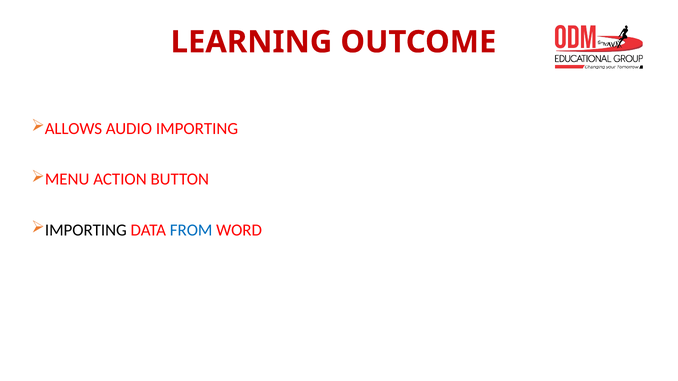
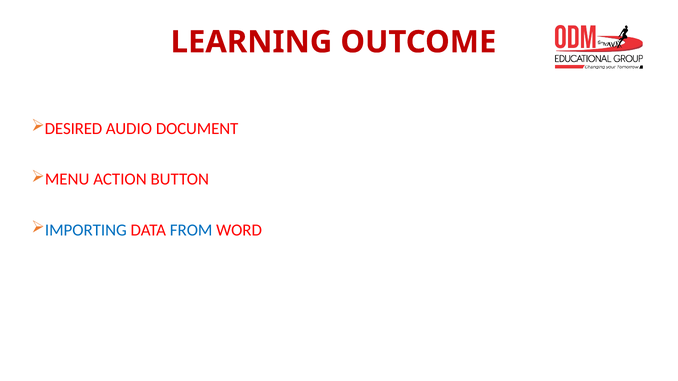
ALLOWS: ALLOWS -> DESIRED
AUDIO IMPORTING: IMPORTING -> DOCUMENT
IMPORTING at (86, 230) colour: black -> blue
